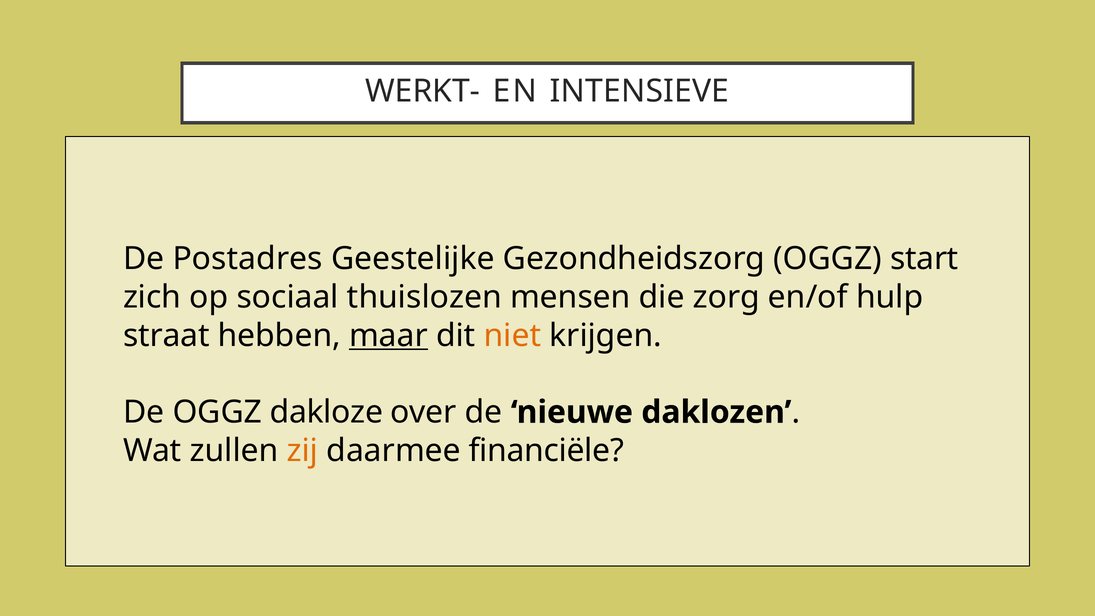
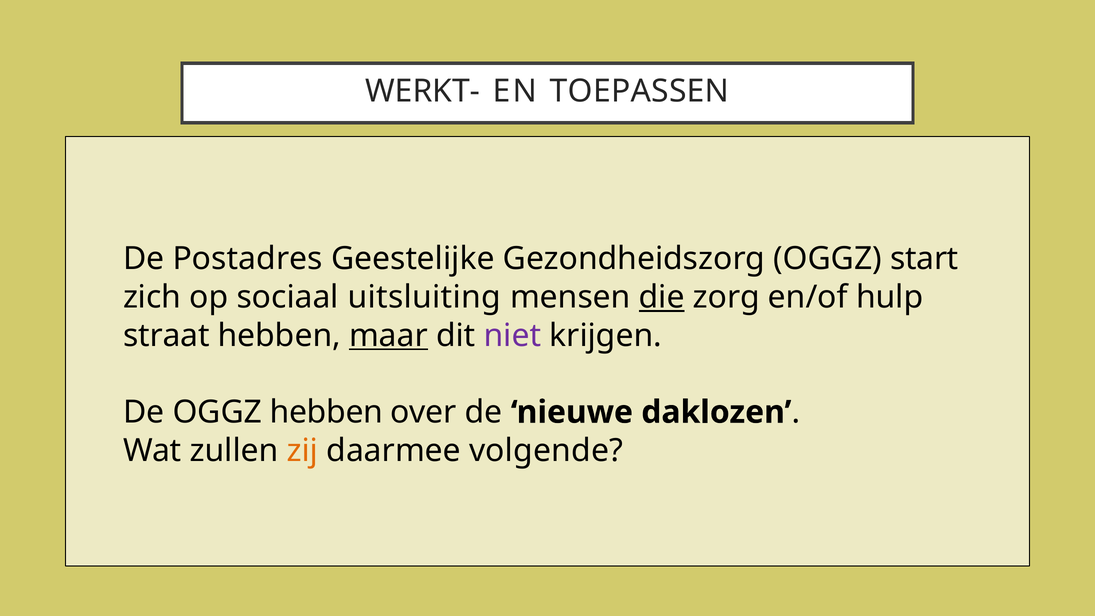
INTENSIEVE: INTENSIEVE -> TOEPASSEN
thuislozen: thuislozen -> uitsluiting
die underline: none -> present
niet colour: orange -> purple
OGGZ dakloze: dakloze -> hebben
financiële: financiële -> volgende
